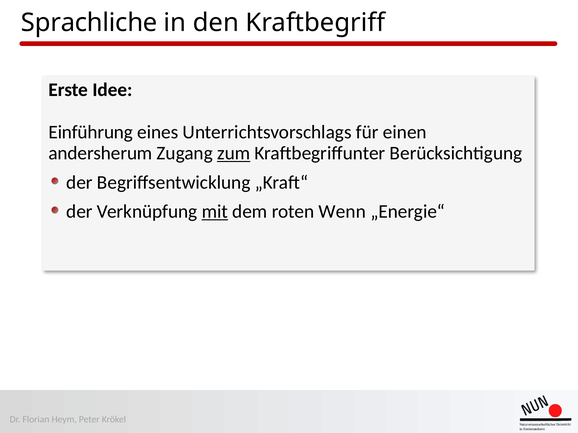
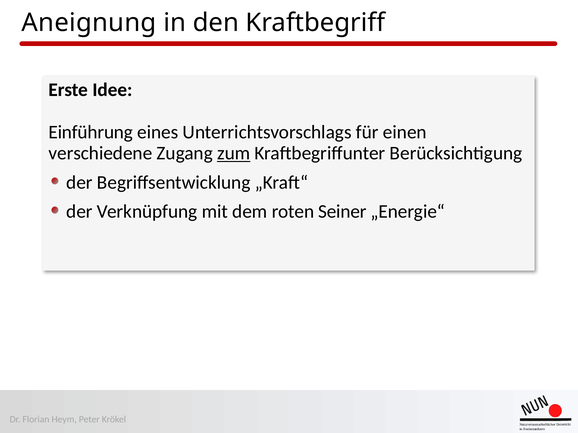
Sprachliche: Sprachliche -> Aneignung
andersherum: andersherum -> verschiedene
mit underline: present -> none
Wenn: Wenn -> Seiner
